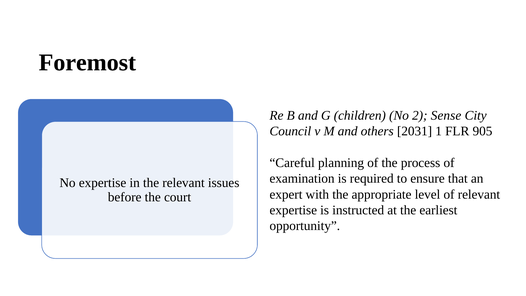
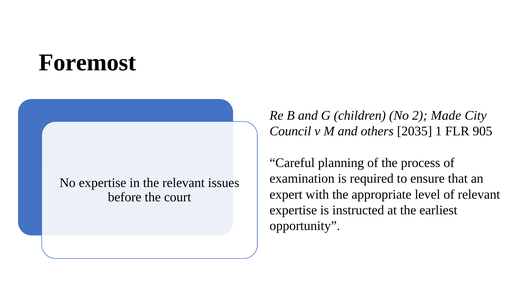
Sense: Sense -> Made
2031: 2031 -> 2035
